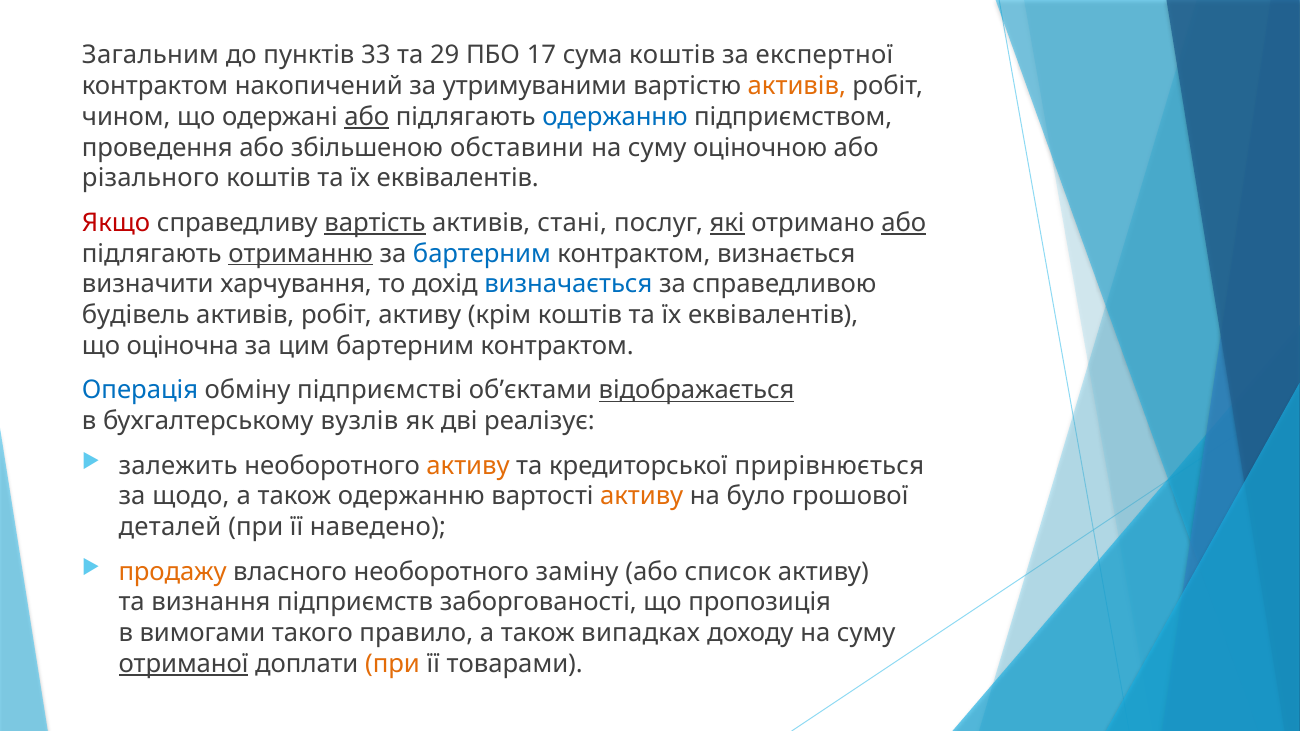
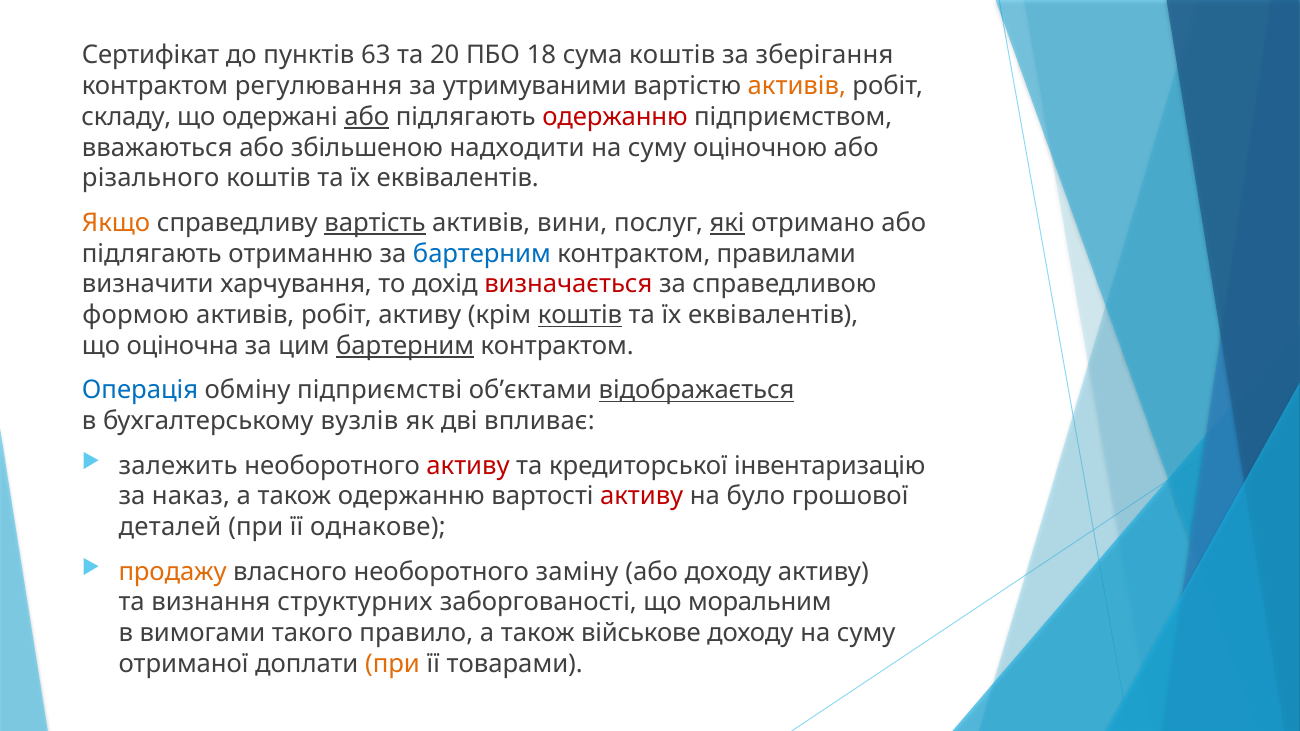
Загальним: Загальним -> Сертифікат
33: 33 -> 63
29: 29 -> 20
17: 17 -> 18
експертної: експертної -> зберігання
накопичений: накопичений -> регулювання
чином: чином -> складу
одержанню at (615, 117) colour: blue -> red
проведення: проведення -> вважаються
обставини: обставини -> надходити
Якщо colour: red -> orange
стані: стані -> вини
або at (904, 223) underline: present -> none
отриманню underline: present -> none
визнається: визнається -> правилами
визначається colour: blue -> red
будівель: будівель -> формою
коштів at (580, 315) underline: none -> present
бартерним at (405, 346) underline: none -> present
реалізує: реалізує -> впливає
активу at (468, 466) colour: orange -> red
прирівнюється: прирівнюється -> інвентаризацію
щодо: щодо -> наказ
активу at (642, 497) colour: orange -> red
наведено: наведено -> однакове
або список: список -> доходу
підприємств: підприємств -> структурних
пропозиція: пропозиція -> моральним
випадках: випадках -> військове
отриманої underline: present -> none
